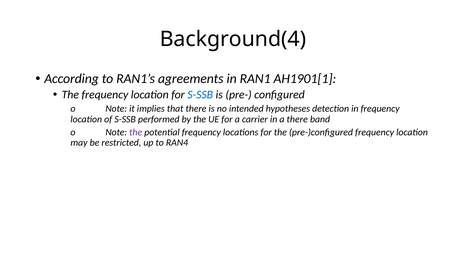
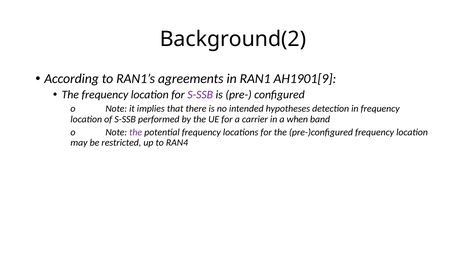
Background(4: Background(4 -> Background(2
AH1901[1: AH1901[1 -> AH1901[9
S-SSB at (200, 95) colour: blue -> purple
a there: there -> when
